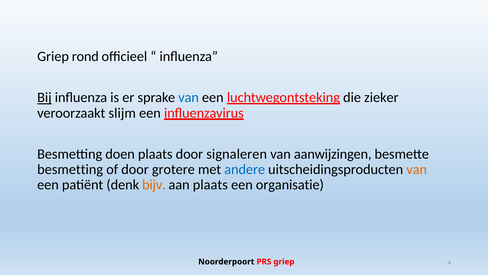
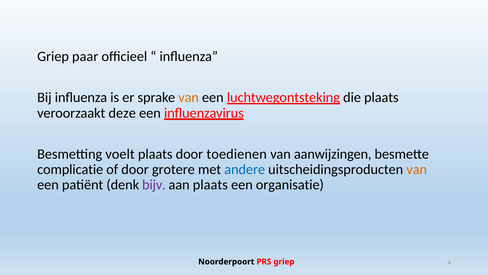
rond: rond -> paar
Bij underline: present -> none
van at (189, 97) colour: blue -> orange
die zieker: zieker -> plaats
slijm: slijm -> deze
doen: doen -> voelt
signaleren: signaleren -> toedienen
besmetting at (70, 169): besmetting -> complicatie
bijv colour: orange -> purple
